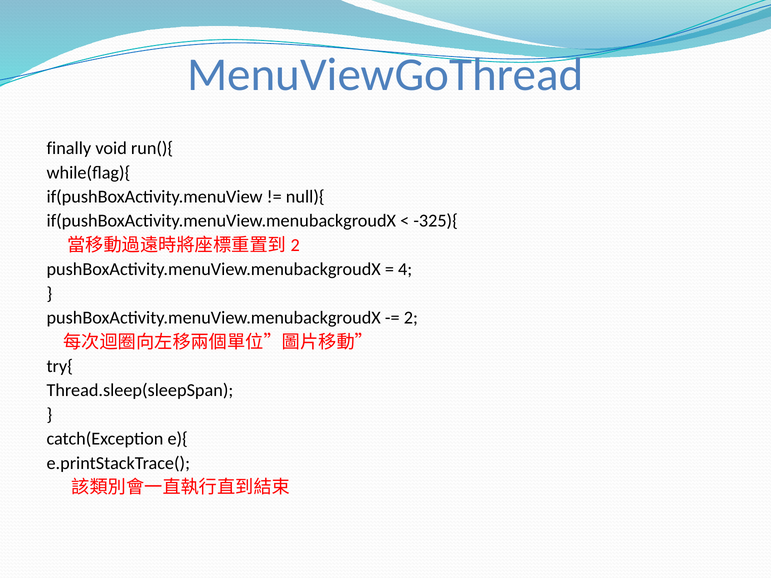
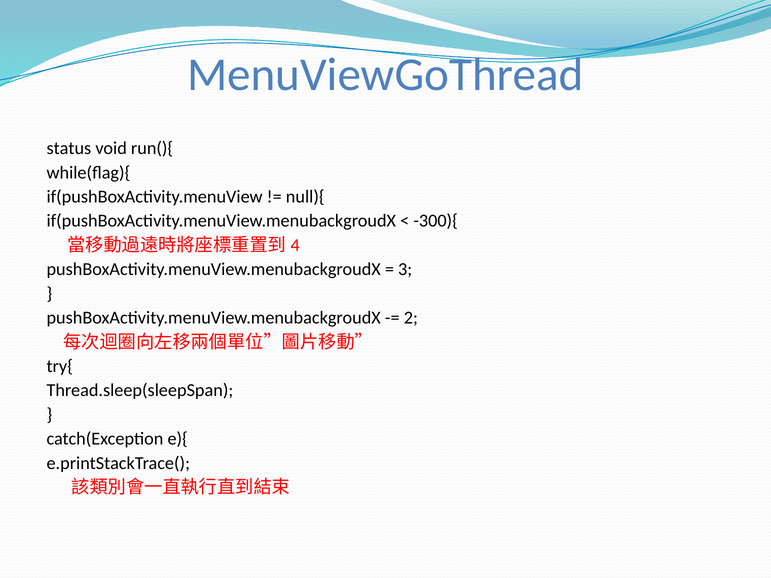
finally: finally -> status
-325){: -325){ -> -300){
2 at (295, 245): 2 -> 4
4: 4 -> 3
